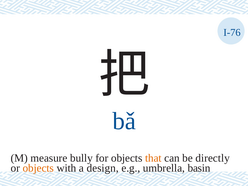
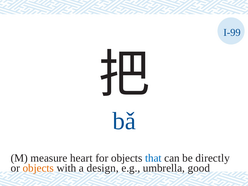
I-76: I-76 -> I-99
bully: bully -> heart
that colour: orange -> blue
basin: basin -> good
